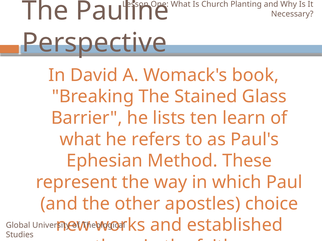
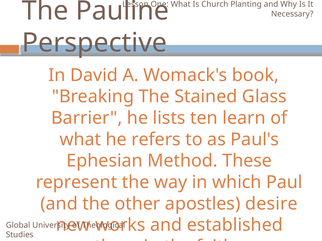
choice: choice -> desire
